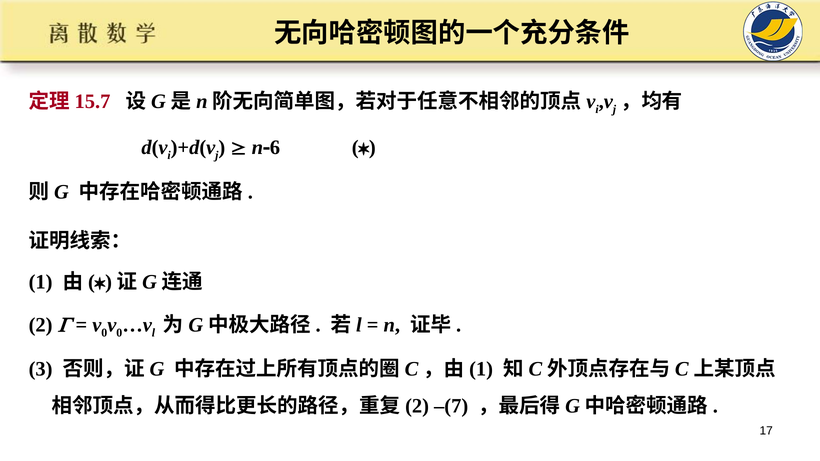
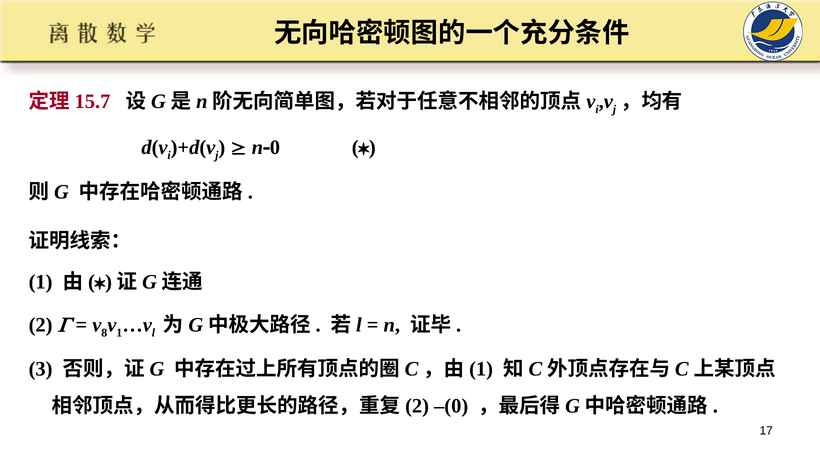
6: 6 -> 0
0 at (104, 333): 0 -> 8
0 at (119, 333): 0 -> 1
–(7: –(7 -> –(0
